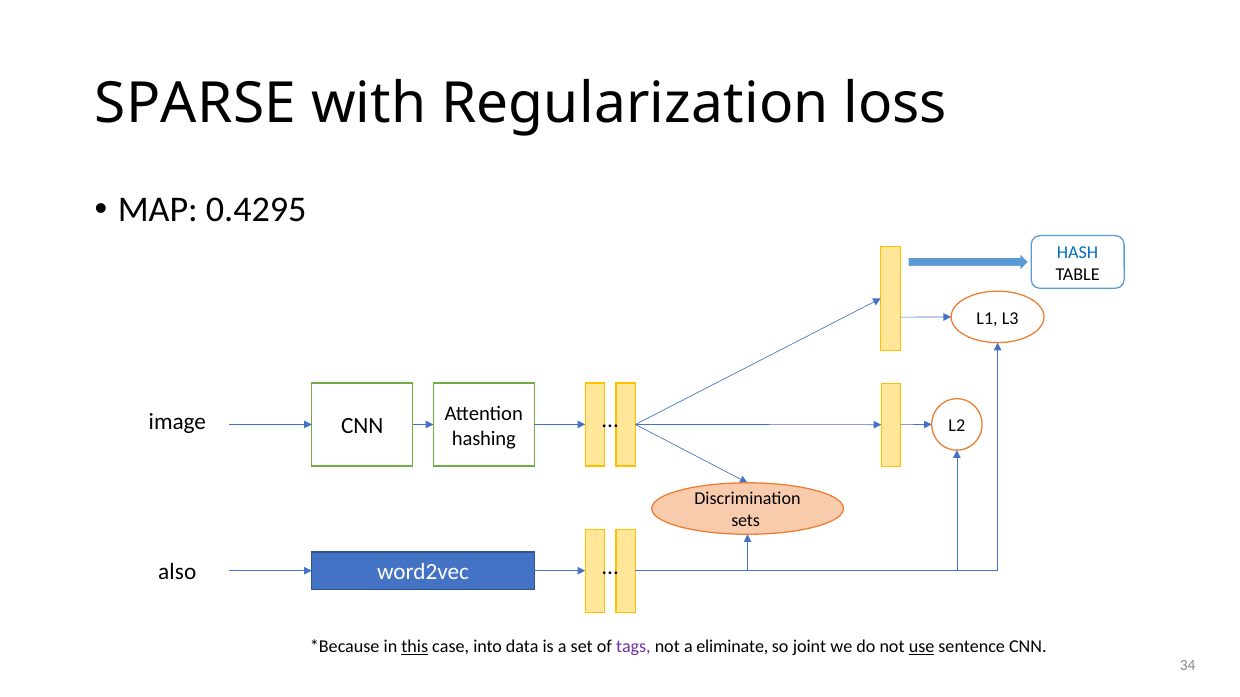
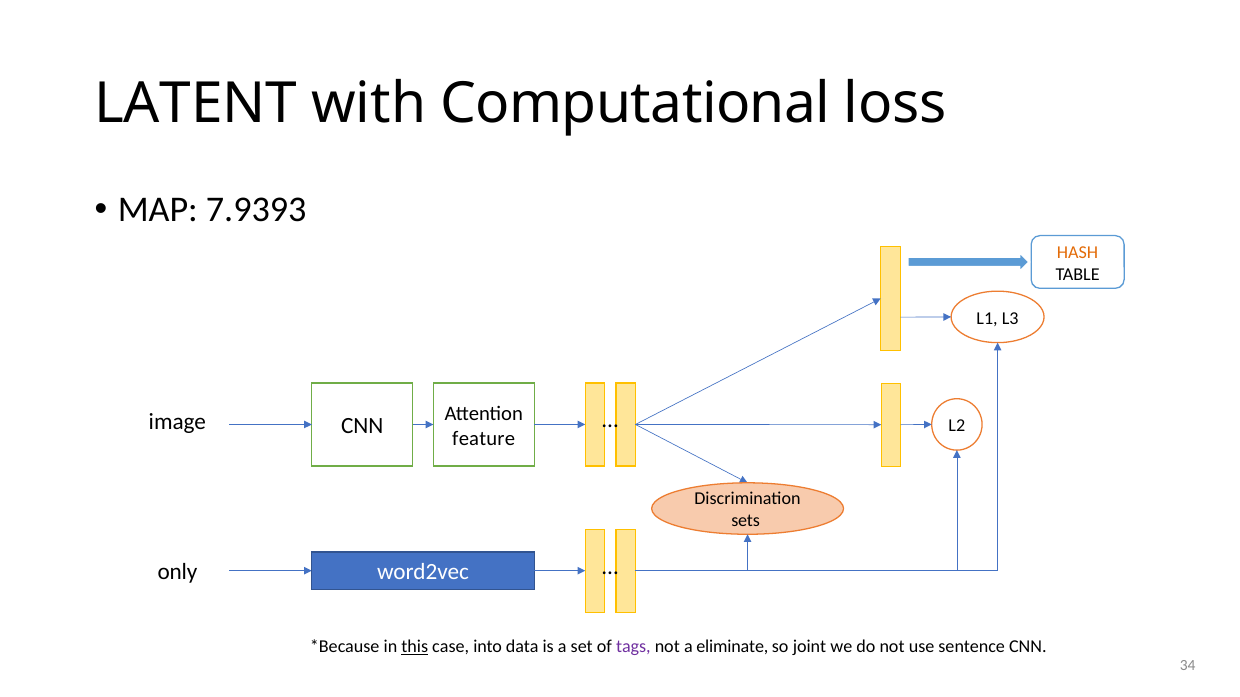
SPARSE: SPARSE -> LATENT
Regularization: Regularization -> Computational
0.4295: 0.4295 -> 7.9393
HASH colour: blue -> orange
hashing: hashing -> feature
also: also -> only
use underline: present -> none
